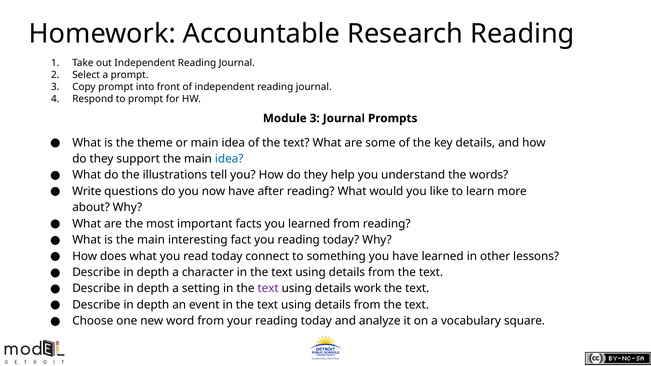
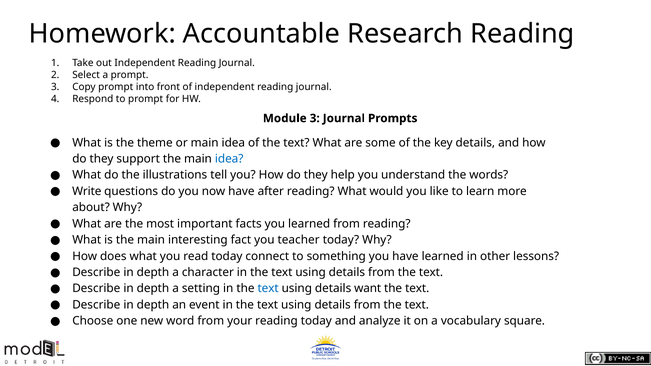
you reading: reading -> teacher
text at (268, 289) colour: purple -> blue
work: work -> want
